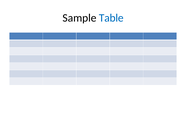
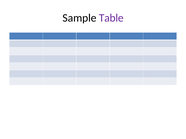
Table colour: blue -> purple
